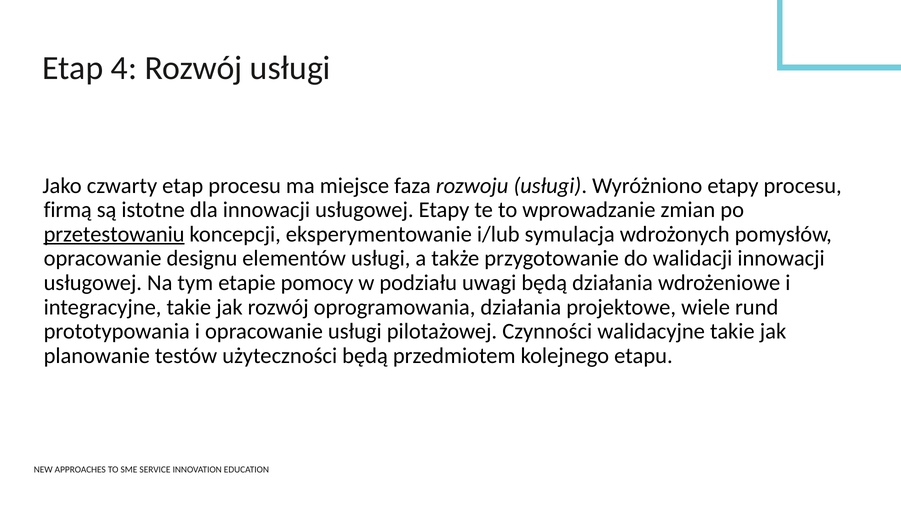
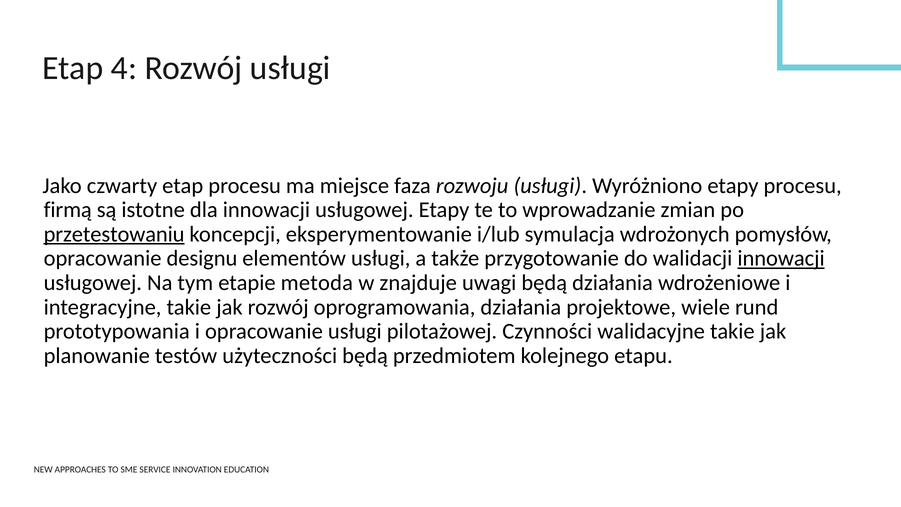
innowacji at (781, 258) underline: none -> present
pomocy: pomocy -> metoda
podziału: podziału -> znajduje
